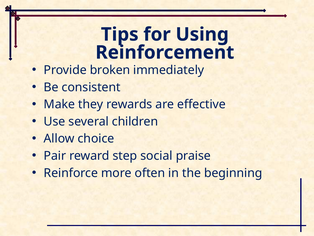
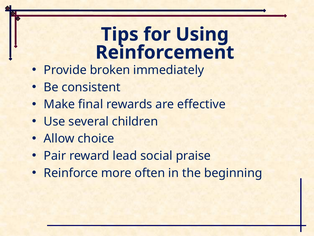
they: they -> final
step: step -> lead
